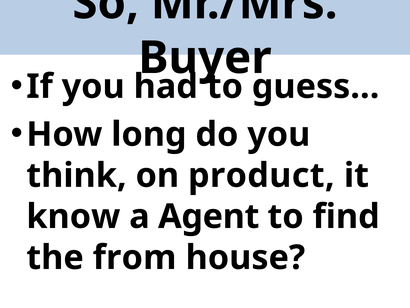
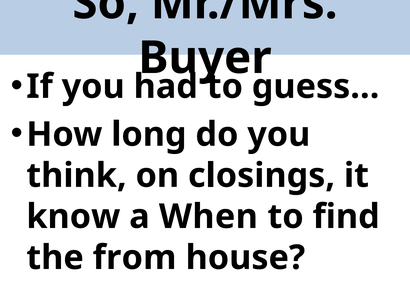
product: product -> closings
Agent: Agent -> When
